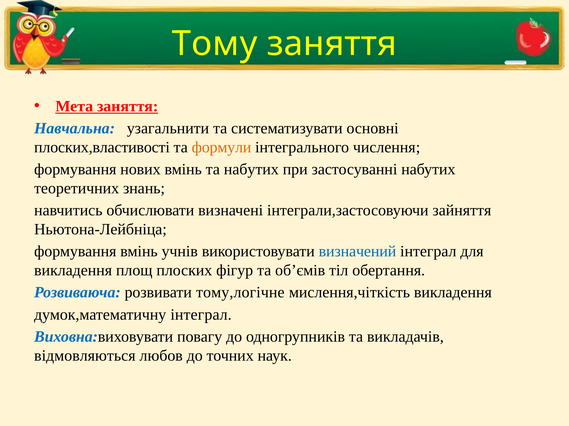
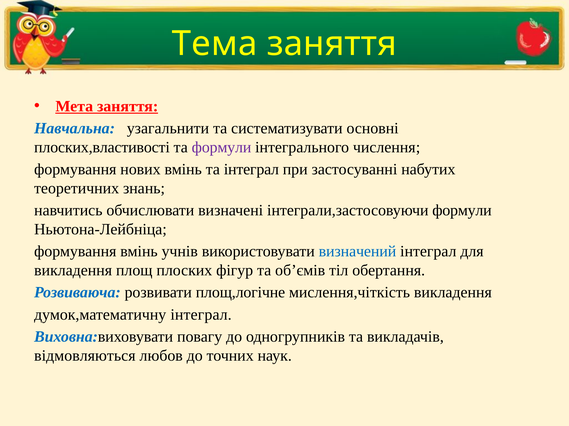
Тому: Тому -> Тема
формули at (222, 147) colour: orange -> purple
та набутих: набутих -> інтеграл
інтеграли,застосовуючи зайняття: зайняття -> формули
тому,логічне: тому,логічне -> площ,логічне
